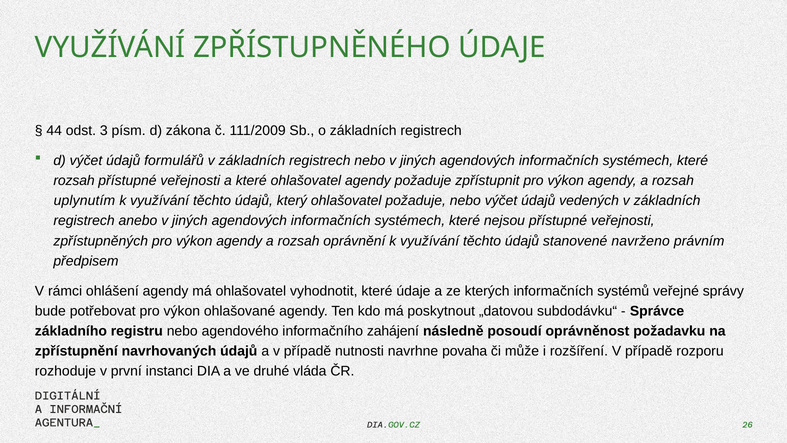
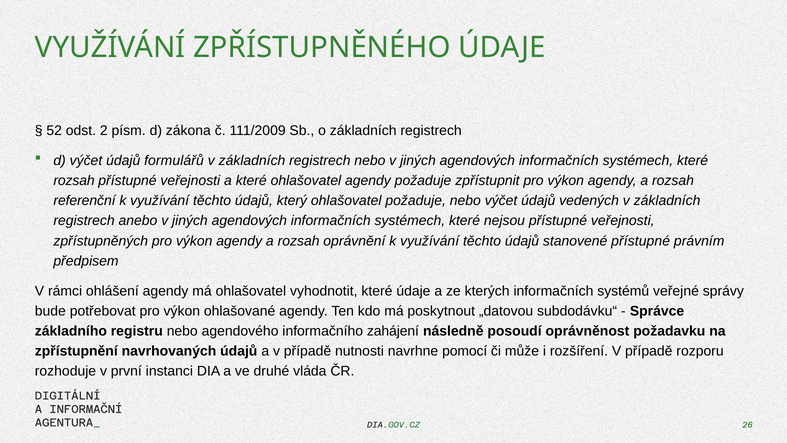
44: 44 -> 52
3: 3 -> 2
uplynutím: uplynutím -> referenční
stanovené navrženo: navrženo -> přístupné
povaha: povaha -> pomocí
